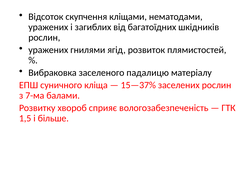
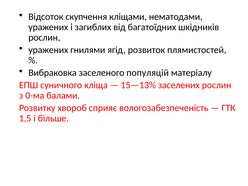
падалицю: падалицю -> популяцій
15—37%: 15—37% -> 15—13%
7-ма: 7-ма -> 0-ма
